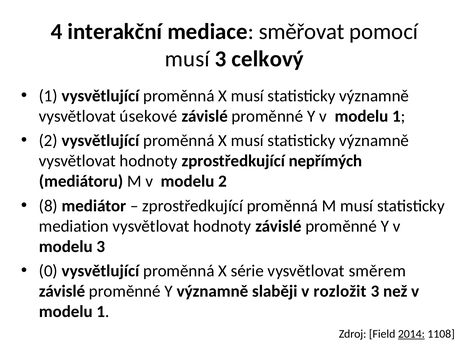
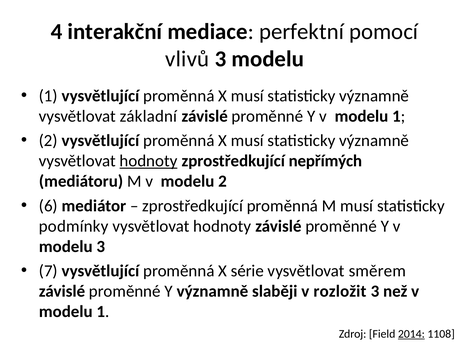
směřovat: směřovat -> perfektní
musí at (187, 59): musí -> vlivů
3 celkový: celkový -> modelu
úsekové: úsekové -> základní
hodnoty at (149, 161) underline: none -> present
8: 8 -> 6
mediation: mediation -> podmínky
0: 0 -> 7
